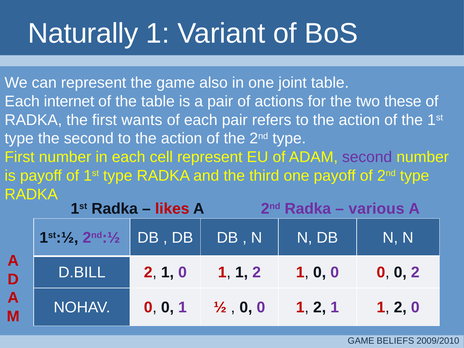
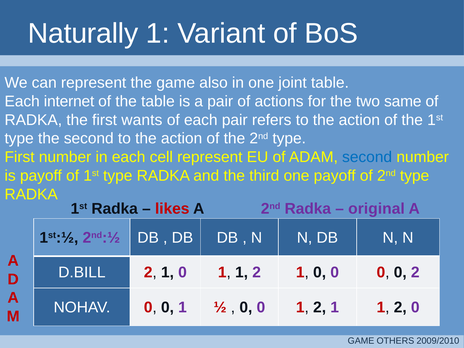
these: these -> same
second at (367, 157) colour: purple -> blue
various: various -> original
BELIEFS: BELIEFS -> OTHERS
